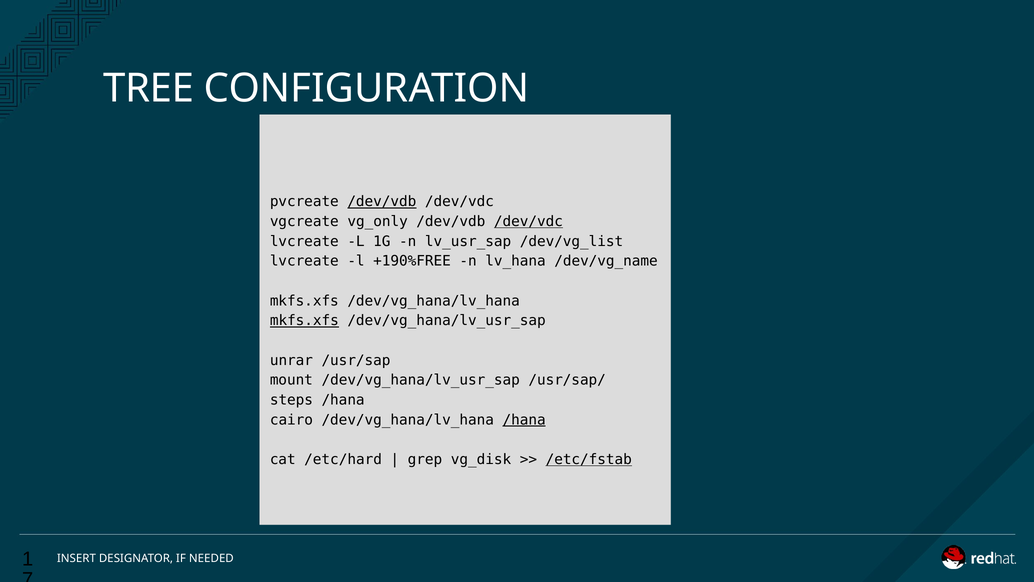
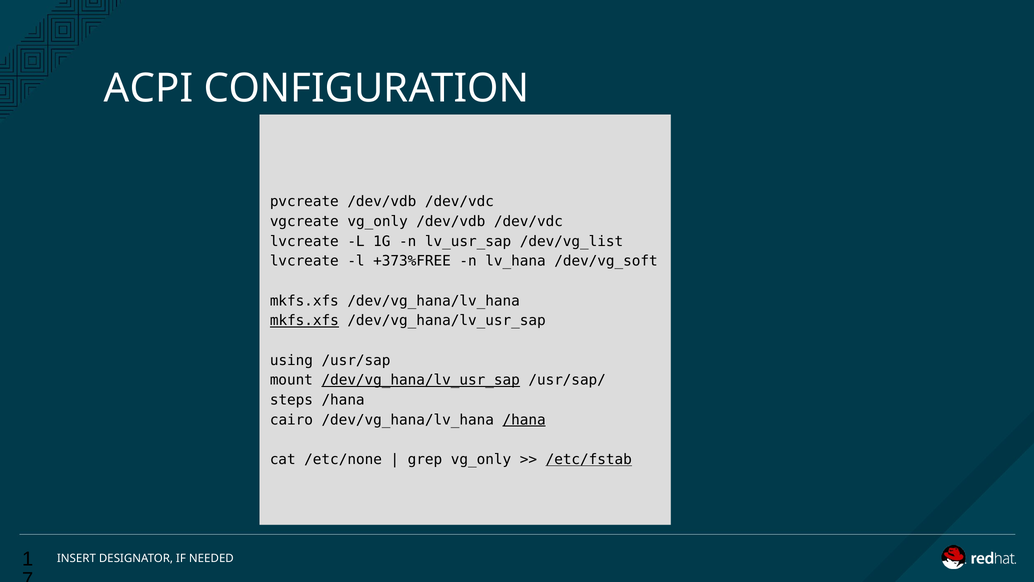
TREE: TREE -> ACPI
/dev/vdb at (382, 202) underline: present -> none
/dev/vdc at (528, 221) underline: present -> none
+190%FREE: +190%FREE -> +373%FREE
/dev/vg_name: /dev/vg_name -> /dev/vg_soft
unrar: unrar -> using
/dev/vg_hana/lv_usr_sap at (421, 380) underline: none -> present
/etc/hard: /etc/hard -> /etc/none
grep vg_disk: vg_disk -> vg_only
